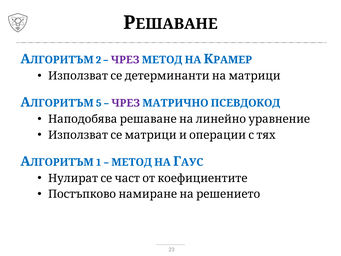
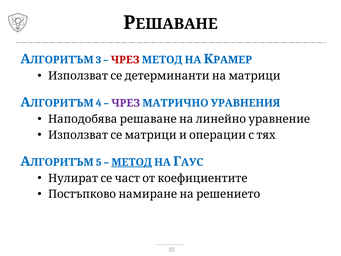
2: 2 -> 3
ЧРЕЗ at (125, 60) colour: purple -> red
5: 5 -> 4
ПСЕВДОКОД: ПСЕВДОКОД -> УРАВНЕНИЯ
1: 1 -> 5
МЕТОД at (132, 162) underline: none -> present
